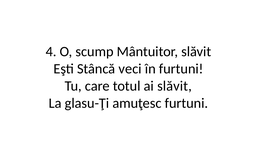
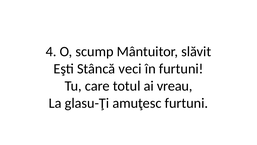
ai slăvit: slăvit -> vreau
